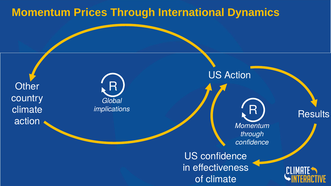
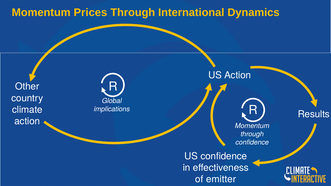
of climate: climate -> emitter
